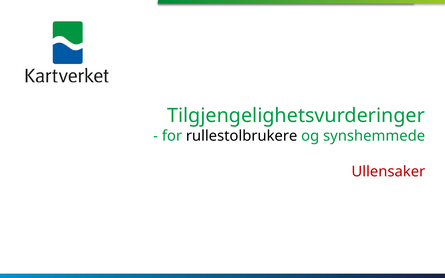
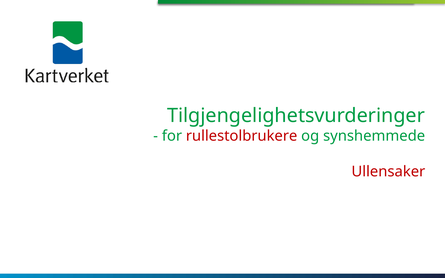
rullestolbrukere colour: black -> red
